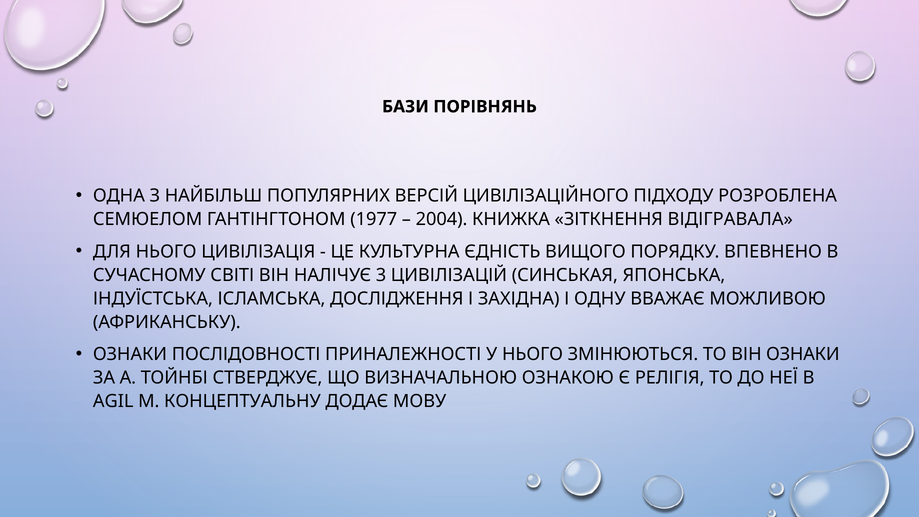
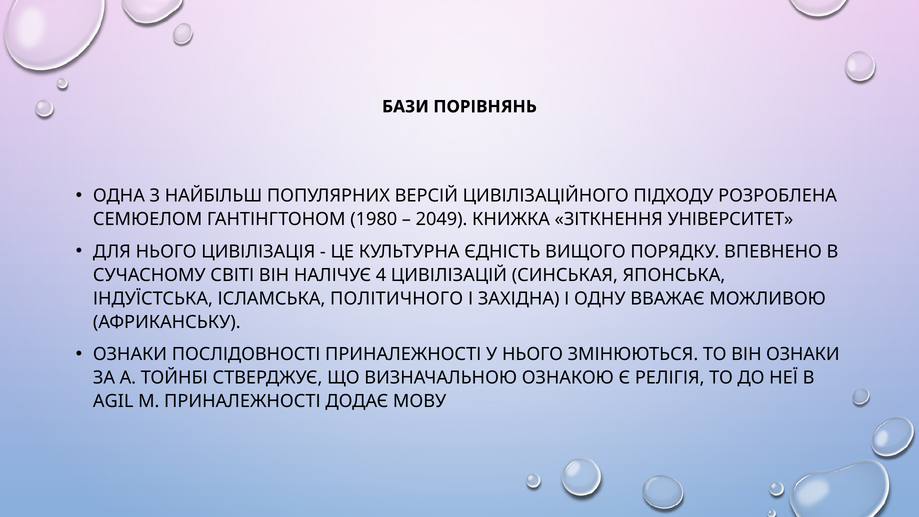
1977: 1977 -> 1980
2004: 2004 -> 2049
ВІДІГРАВАЛА: ВІДІГРАВАЛА -> УНІВЕРСИТЕТ
3: 3 -> 4
ДОСЛІДЖЕННЯ: ДОСЛІДЖЕННЯ -> ПОЛІТИЧНОГО
М КОНЦЕПТУАЛЬНУ: КОНЦЕПТУАЛЬНУ -> ПРИНАЛЕЖНОСТІ
